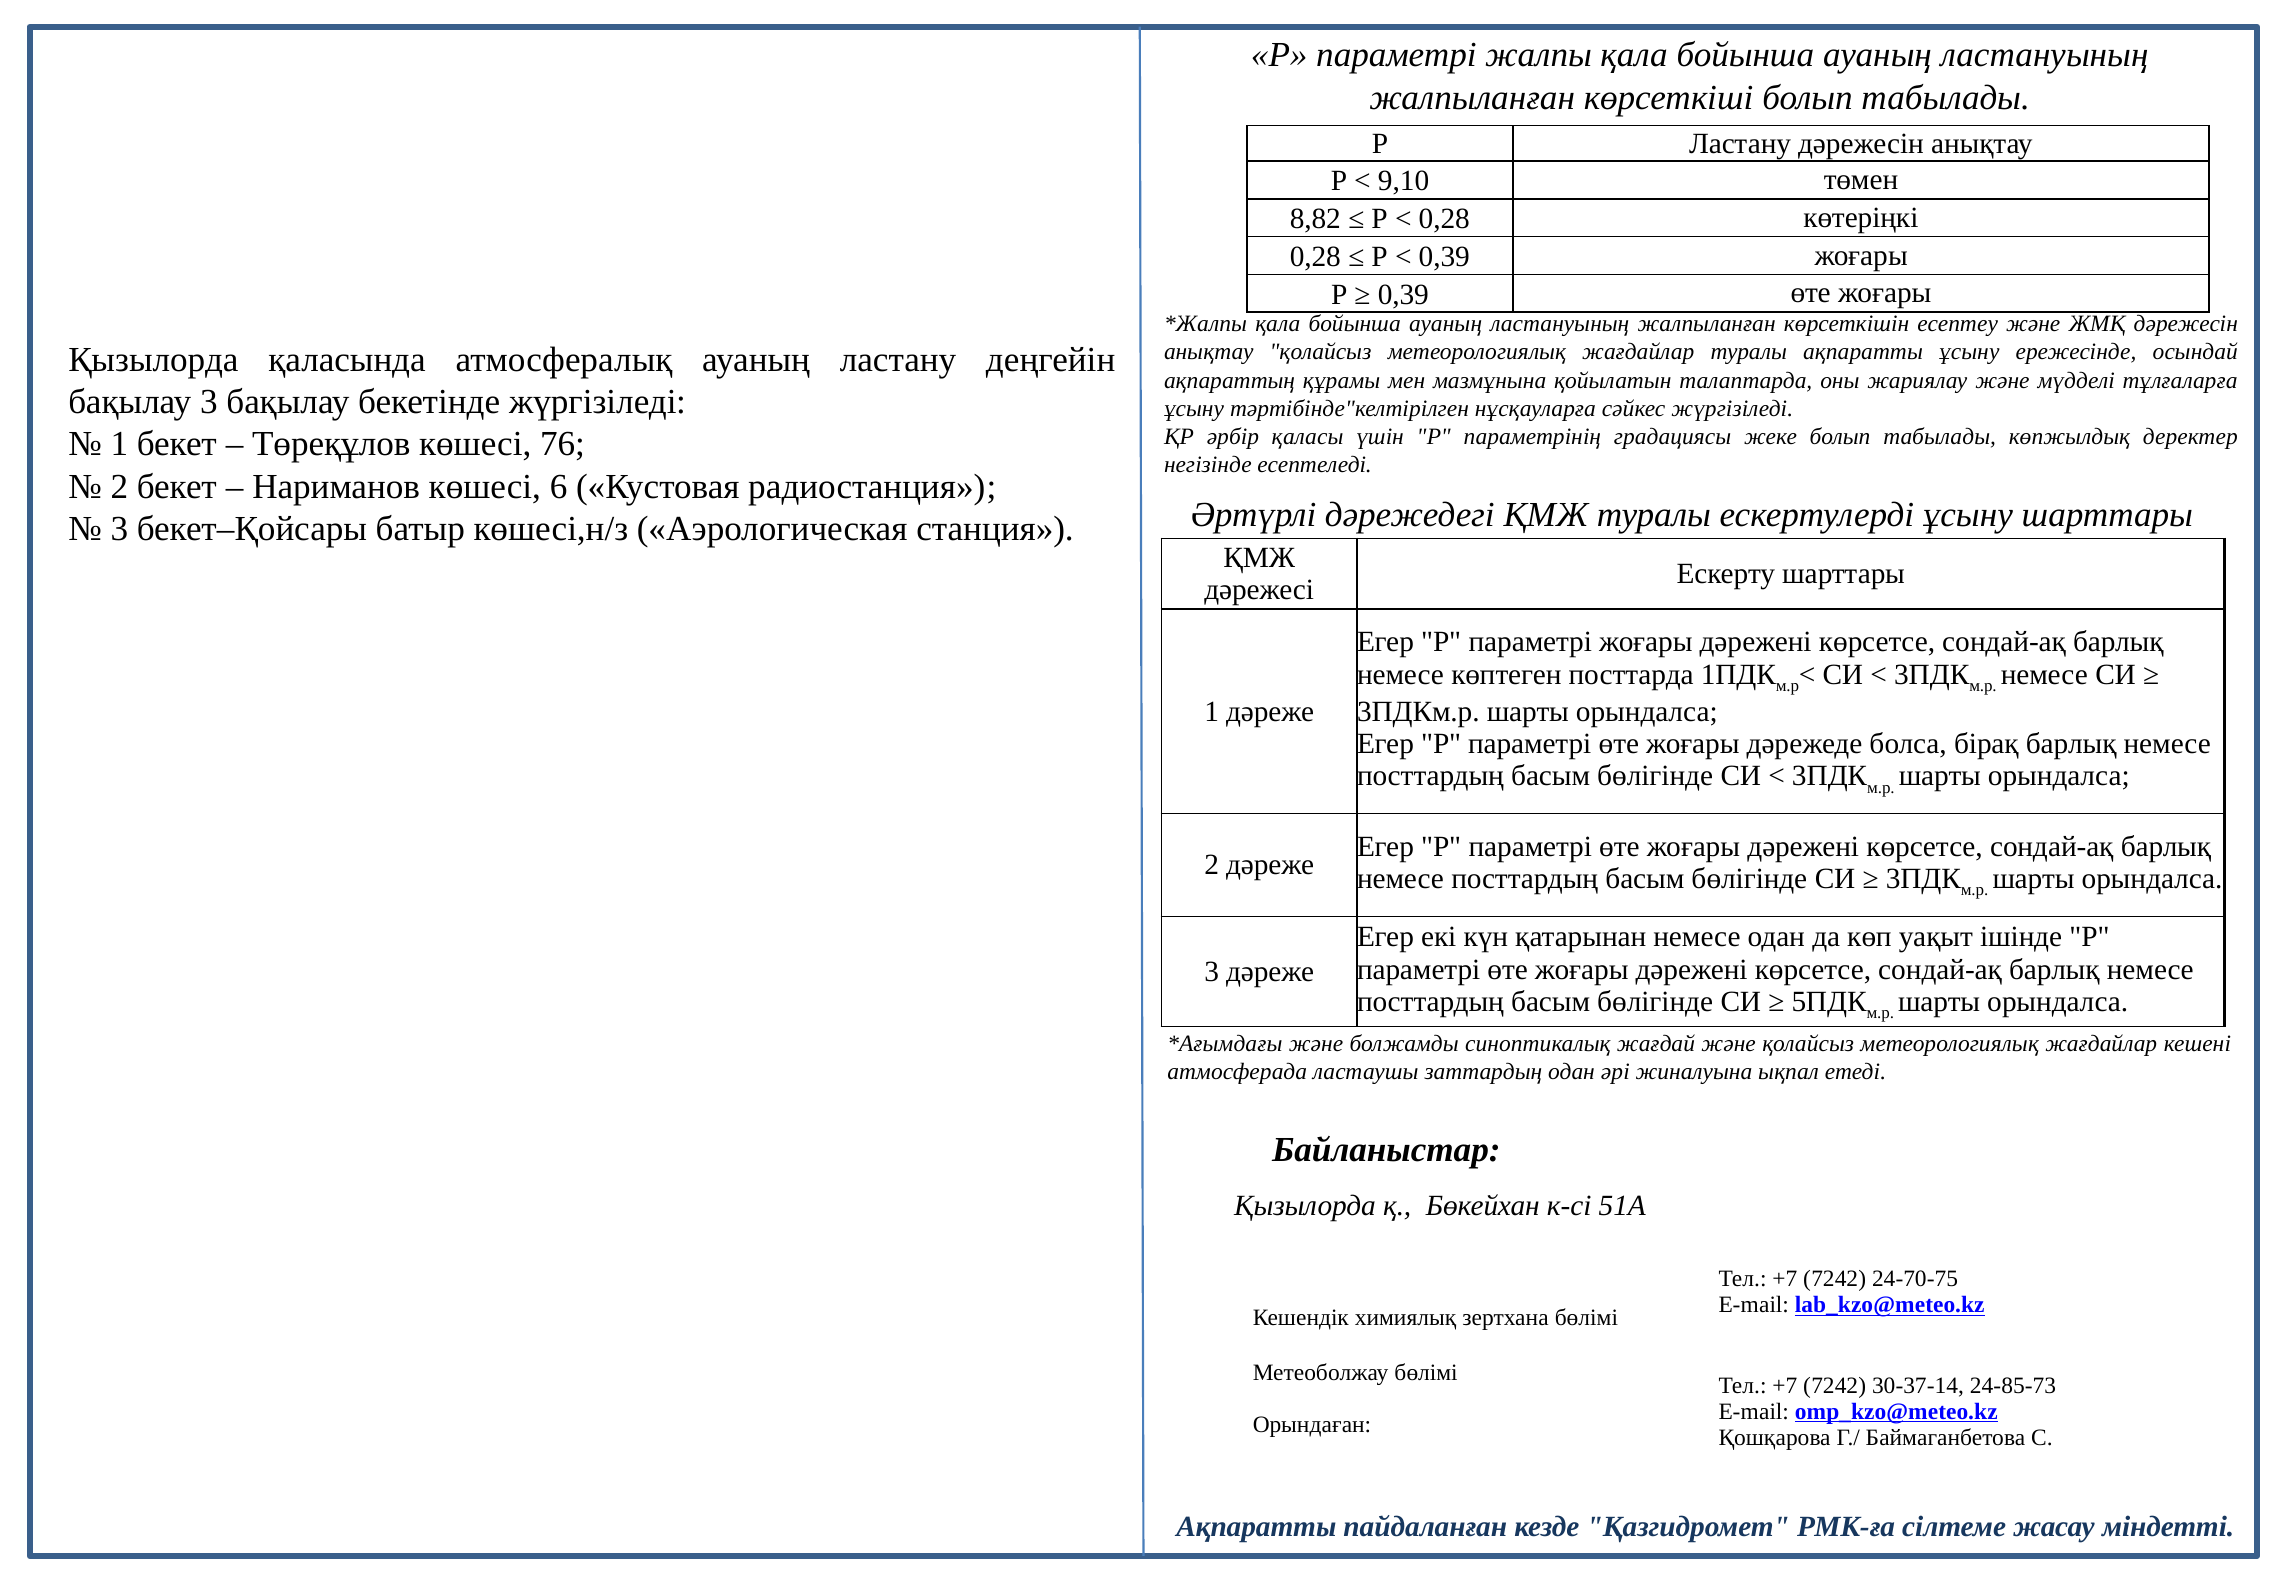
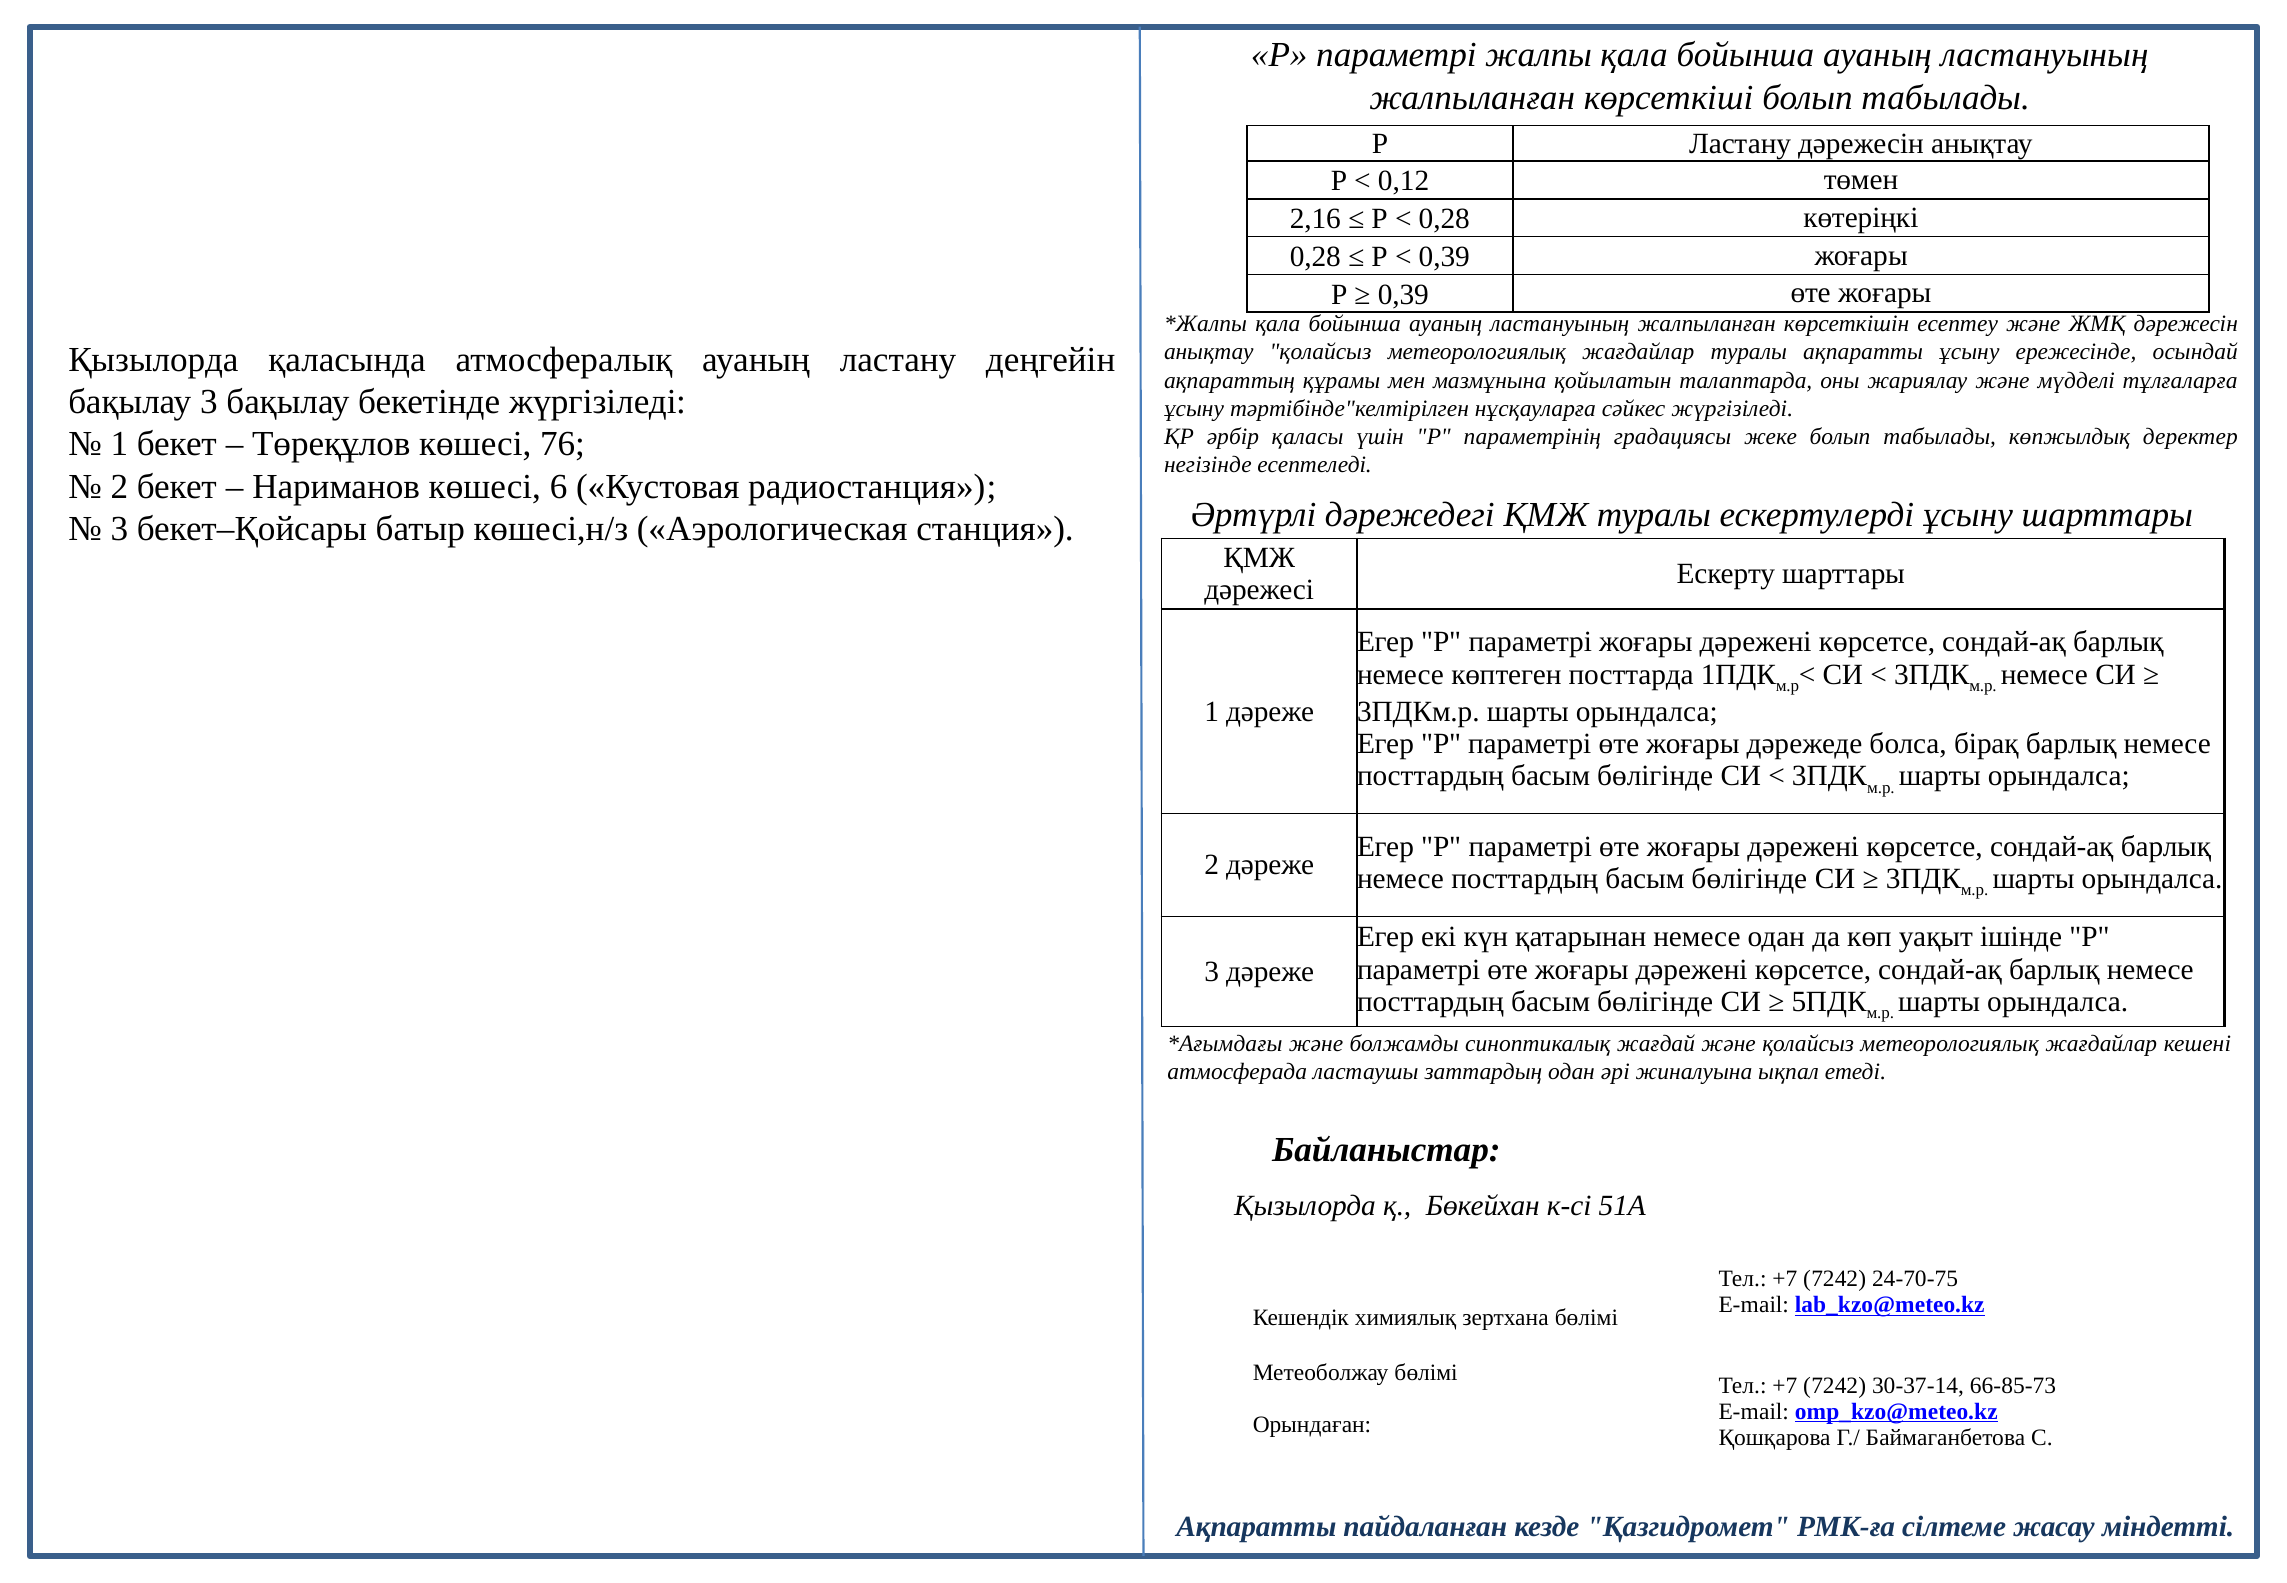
9,10: 9,10 -> 0,12
8,82: 8,82 -> 2,16
24-85-73: 24-85-73 -> 66-85-73
